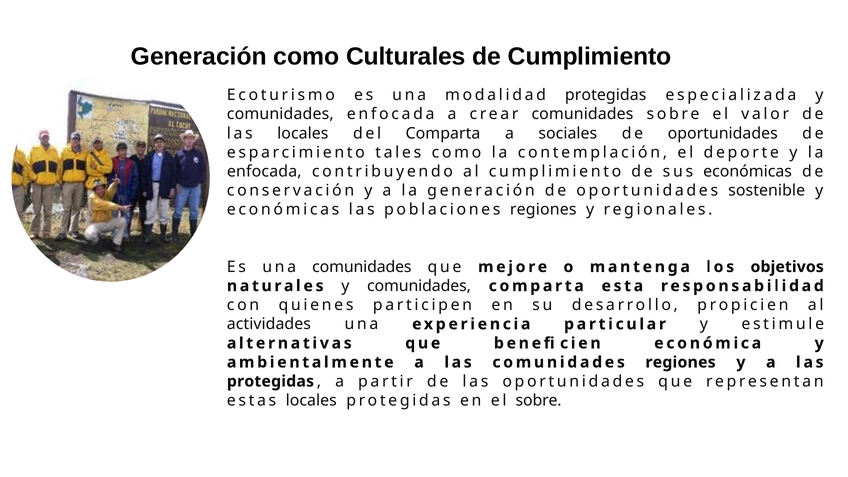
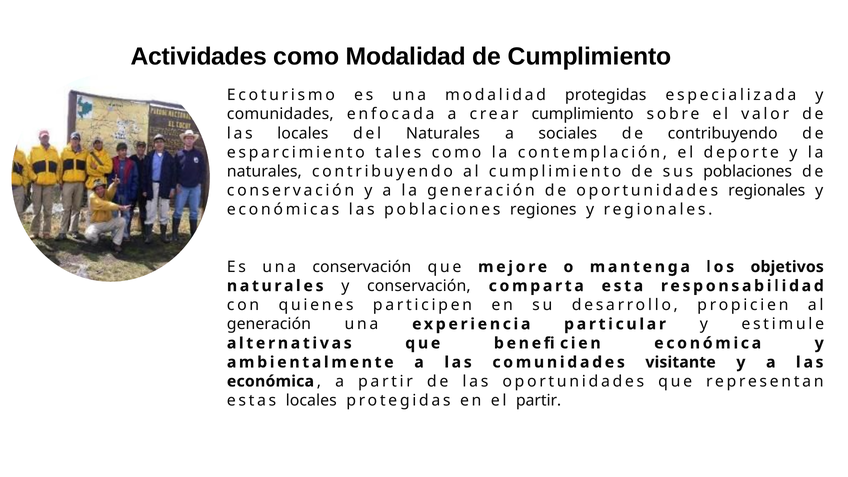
Generación at (199, 56): Generación -> Actividades
como Culturales: Culturales -> Modalidad
crear comunidades: comunidades -> cumplimiento
del Comparta: Comparta -> Naturales
oportunidades at (723, 133): oportunidades -> contribuyendo
enfocada at (264, 171): enfocada -> naturales
sus económicas: económicas -> poblaciones
oportunidades sostenible: sostenible -> regionales
una comunidades: comunidades -> conservación
naturales y comunidades: comunidades -> conservación
actividades at (269, 324): actividades -> generación
comunidades regiones: regiones -> visitante
protegidas at (270, 381): protegidas -> económica
el sobre: sobre -> partir
